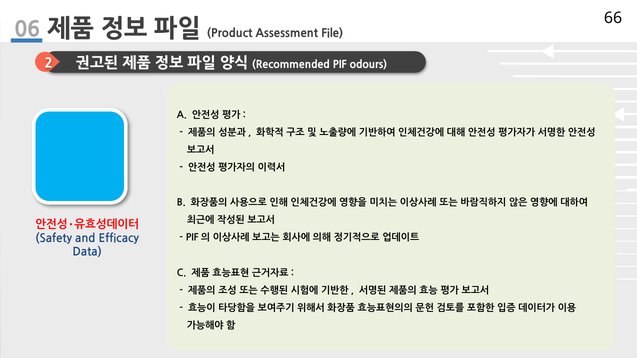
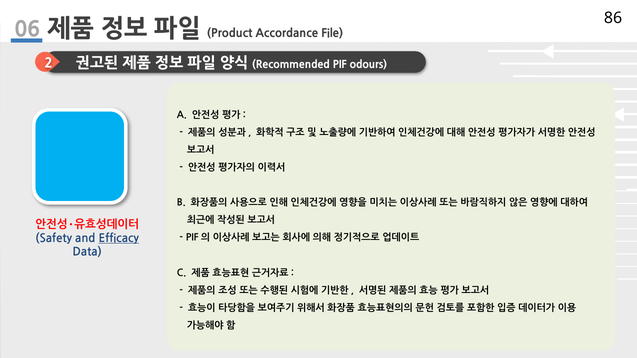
Assessment: Assessment -> Accordance
66: 66 -> 86
Efficacy underline: none -> present
